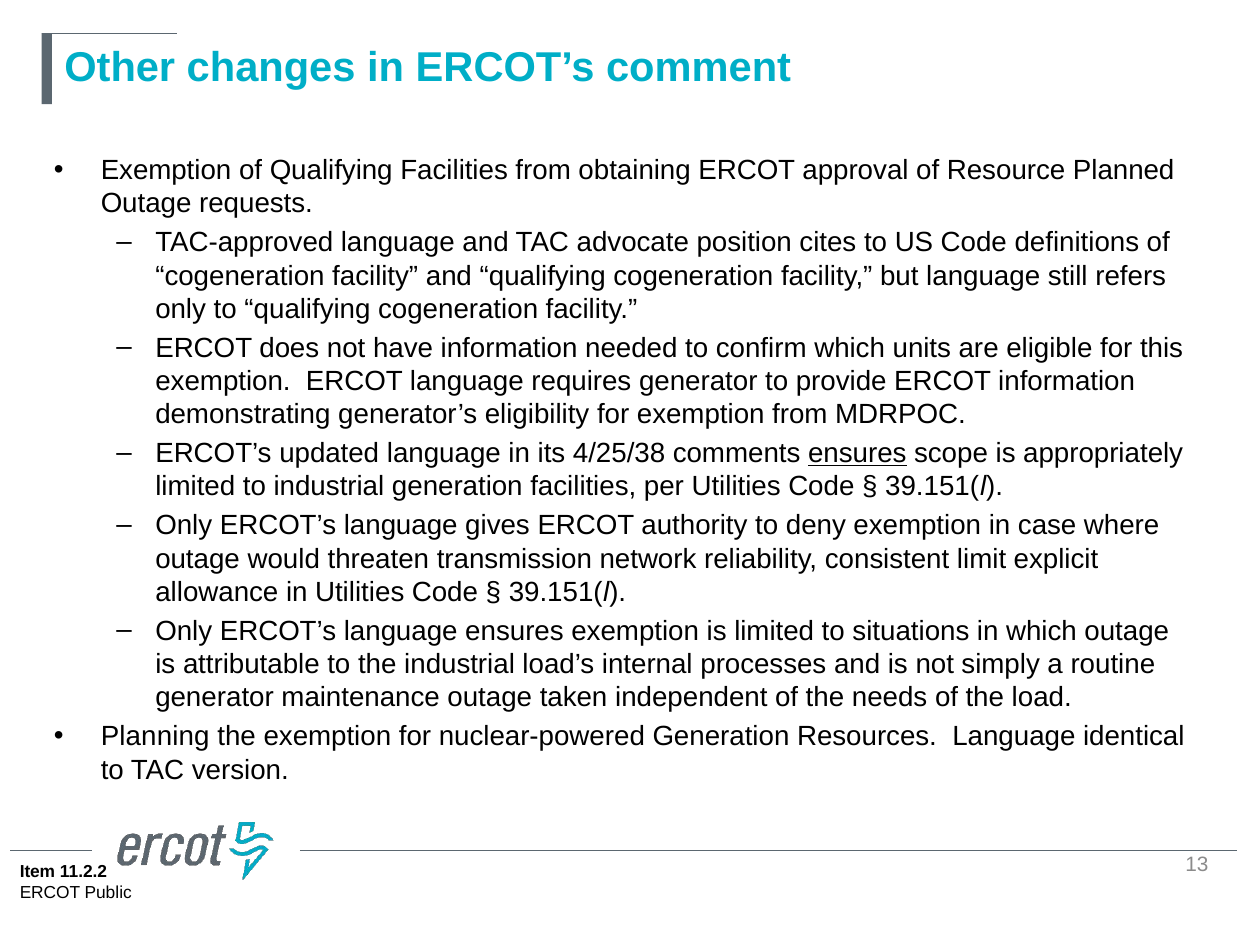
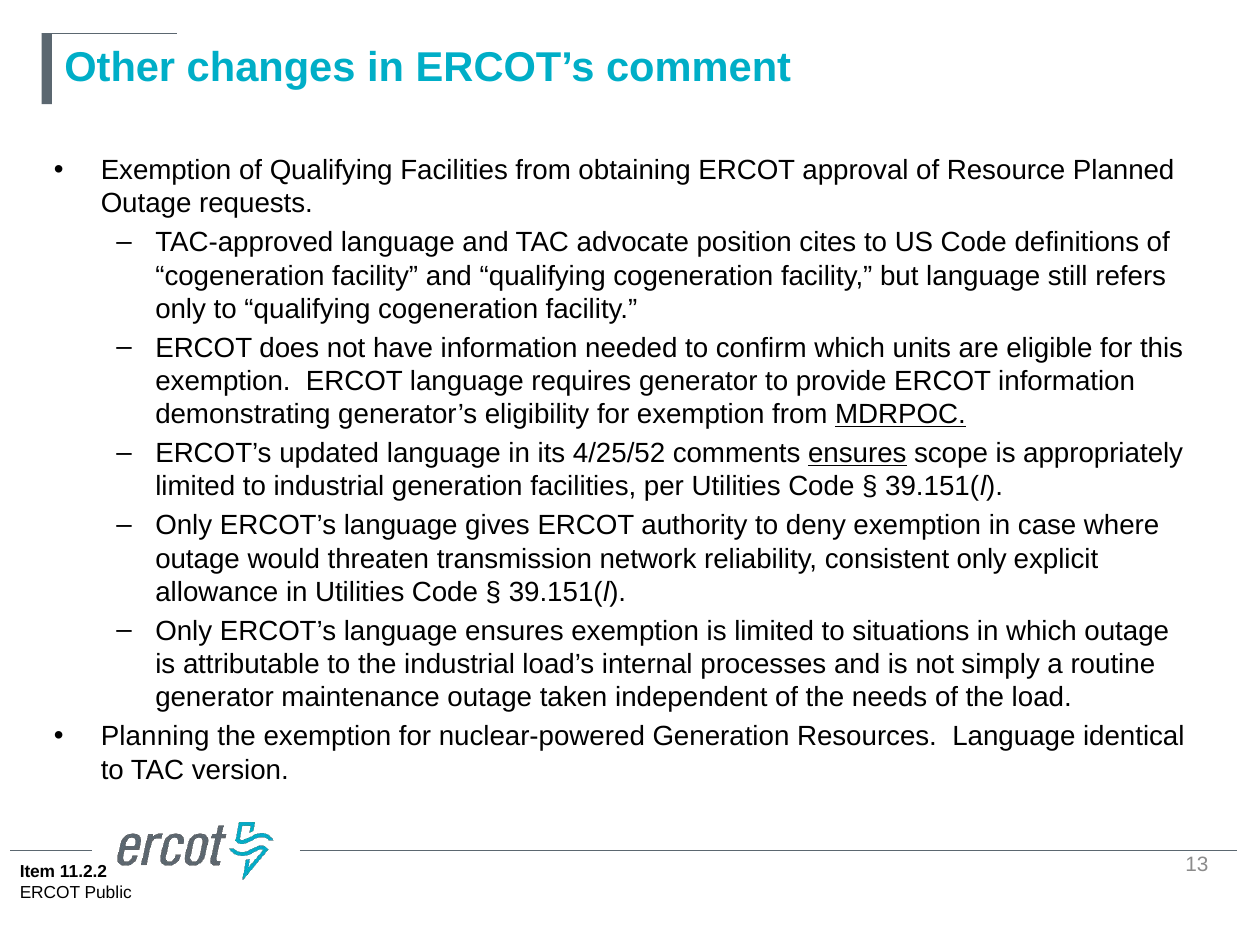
MDRPOC underline: none -> present
4/25/38: 4/25/38 -> 4/25/52
consistent limit: limit -> only
